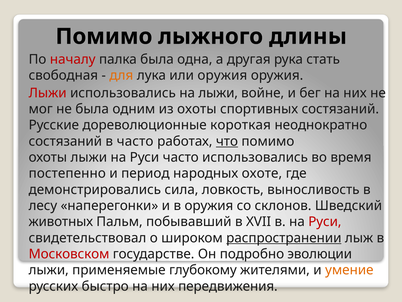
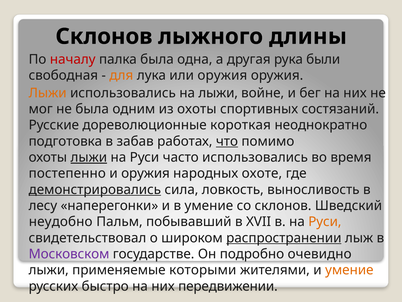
Помимо at (104, 36): Помимо -> Склонов
стать: стать -> были
Лыжи at (48, 93) colour: red -> orange
состязаний at (65, 141): состязаний -> подготовка
в часто: часто -> забав
лыжи at (89, 157) underline: none -> present
и период: период -> оружия
демонстрировались underline: none -> present
в оружия: оружия -> умение
животных: животных -> неудобно
Руси at (325, 221) colour: red -> orange
Московском colour: red -> purple
эволюции: эволюции -> очевидно
глубокому: глубокому -> которыми
передвижения: передвижения -> передвижении
